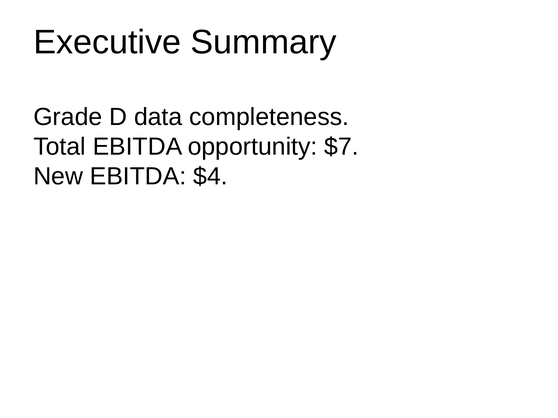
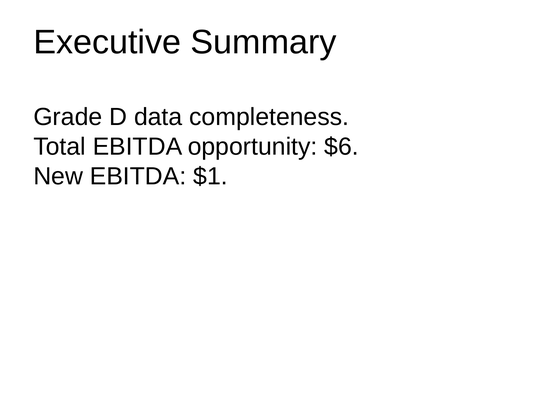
$7: $7 -> $6
$4: $4 -> $1
